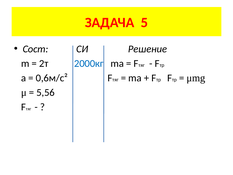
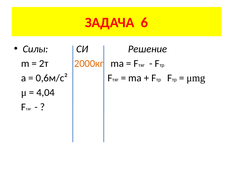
5: 5 -> 6
Сост: Сост -> Силы
2000кг colour: blue -> orange
5,56: 5,56 -> 4,04
